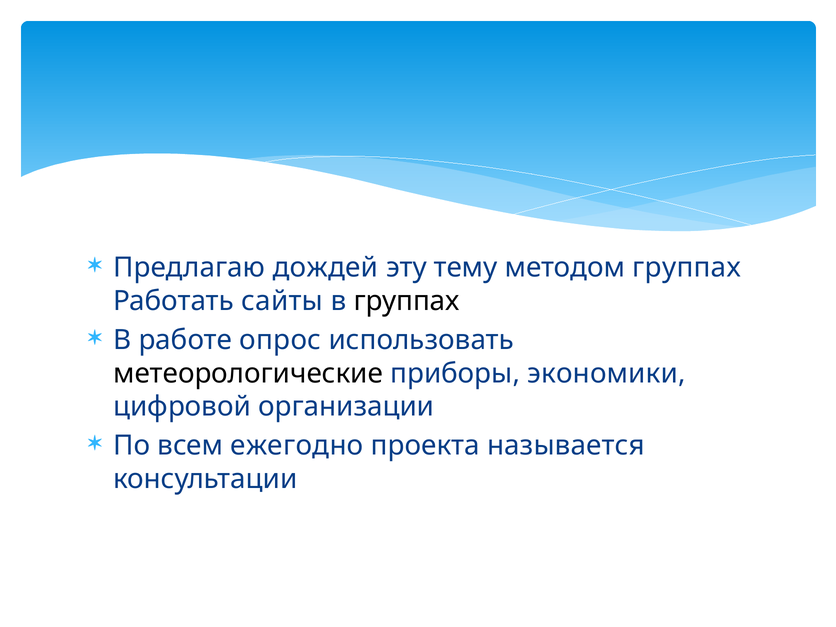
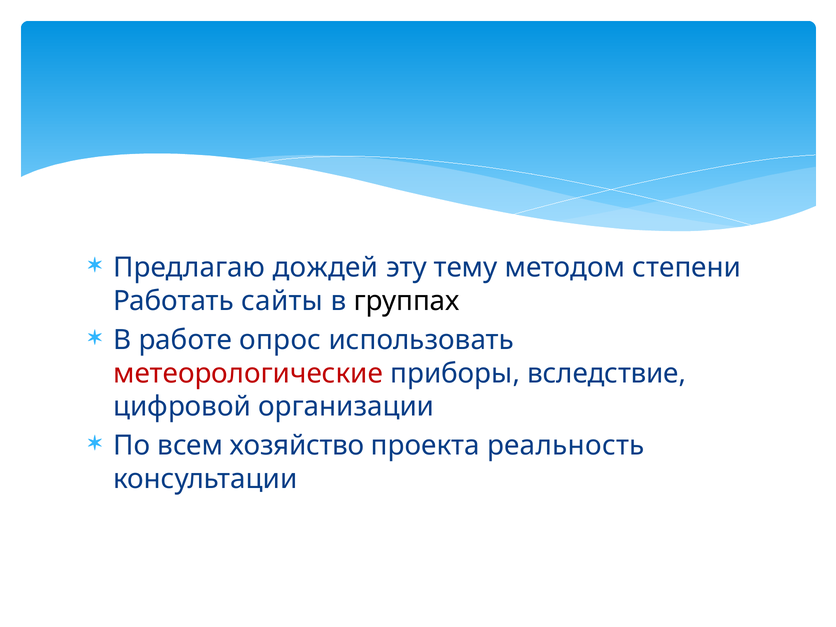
методом группах: группах -> степени
метеорологические colour: black -> red
экономики: экономики -> вследствие
ежегодно: ежегодно -> хозяйство
называется: называется -> реальность
